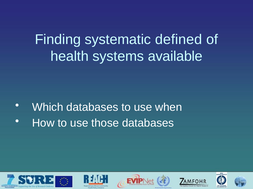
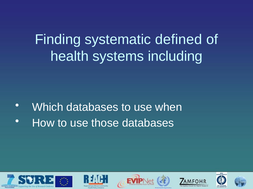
available: available -> including
